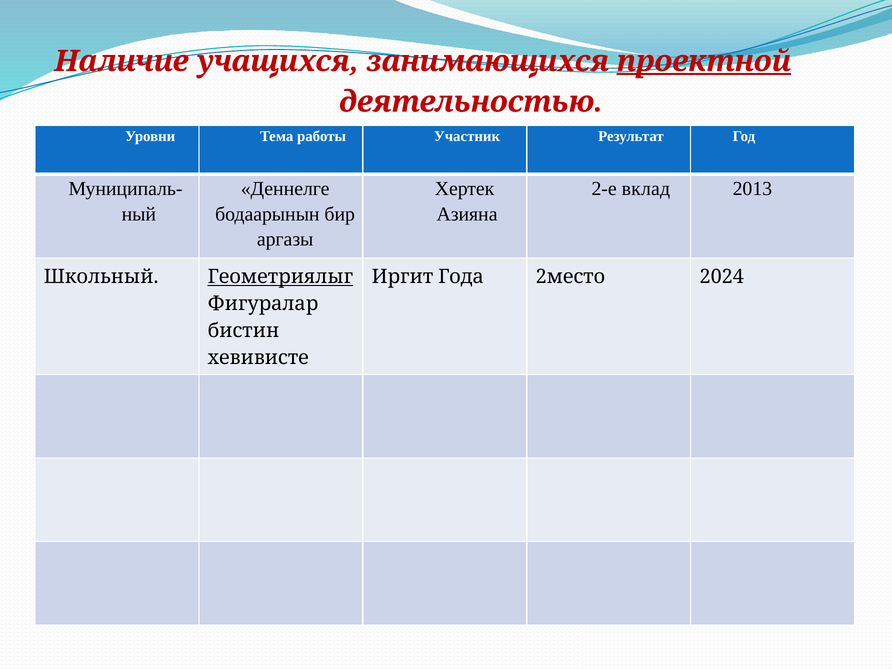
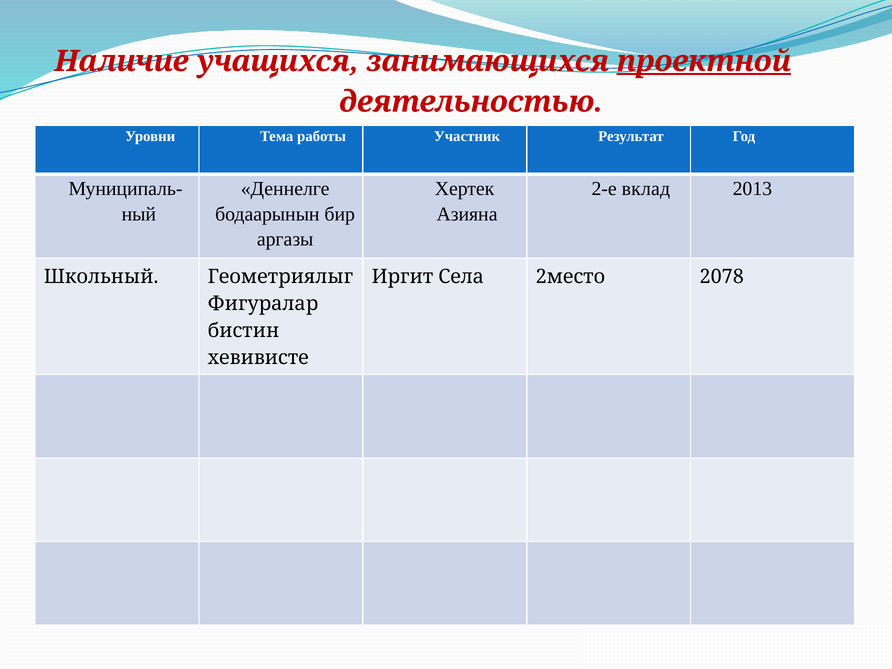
Геометриялыг underline: present -> none
Года: Года -> Села
2024: 2024 -> 2078
